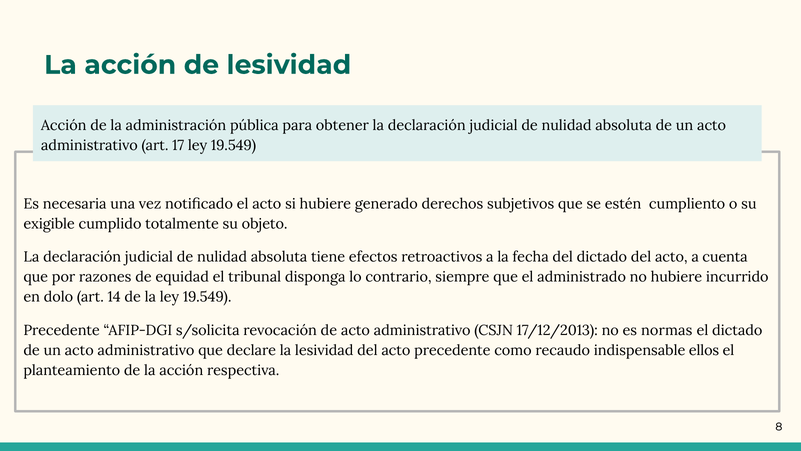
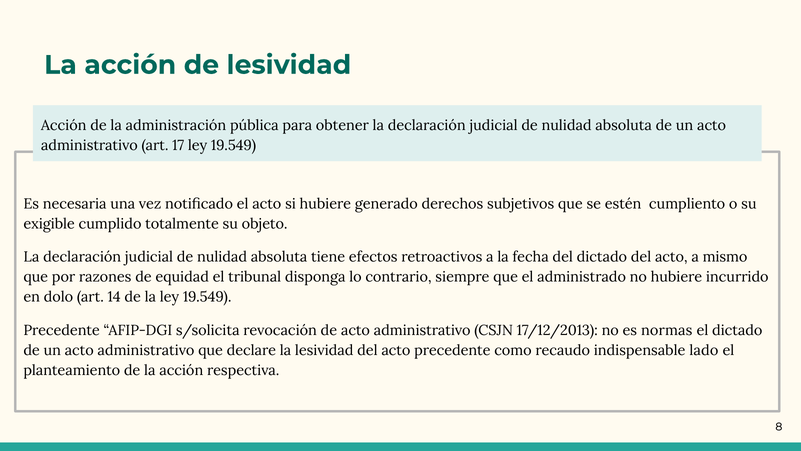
cuenta: cuenta -> mismo
ellos: ellos -> lado
